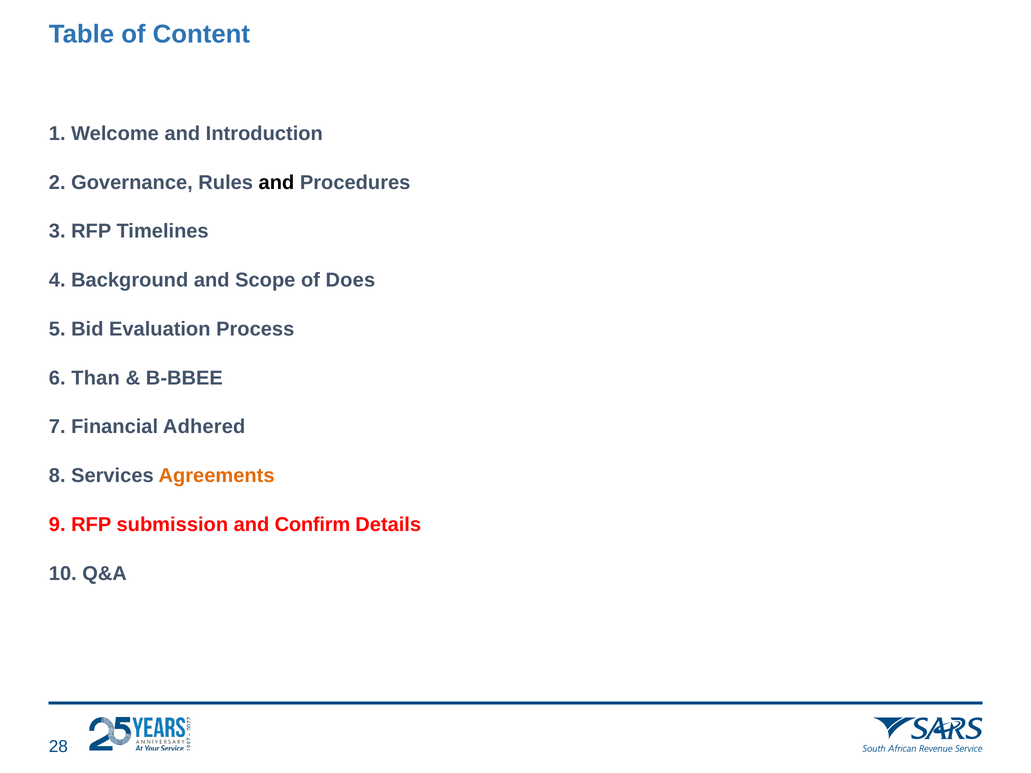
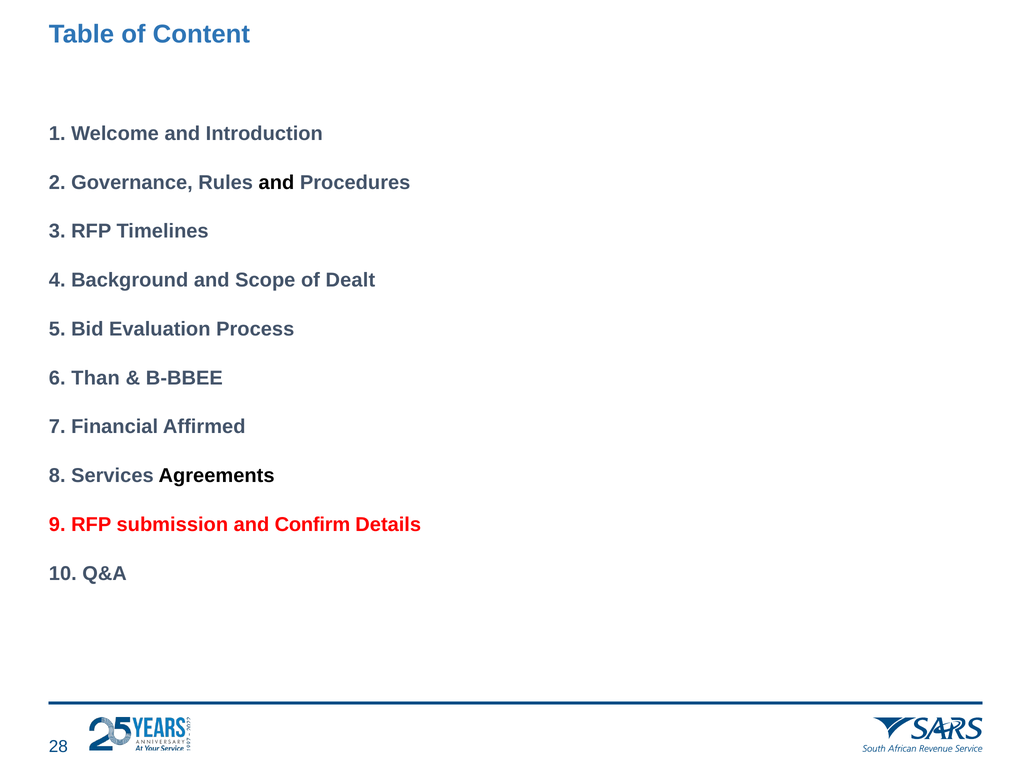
Does: Does -> Dealt
Adhered: Adhered -> Affirmed
Agreements colour: orange -> black
